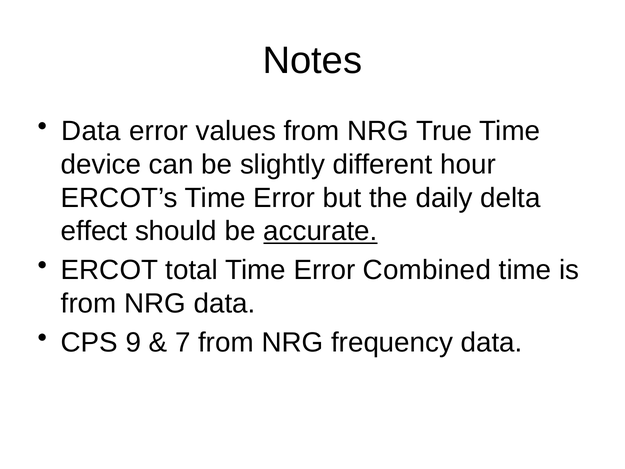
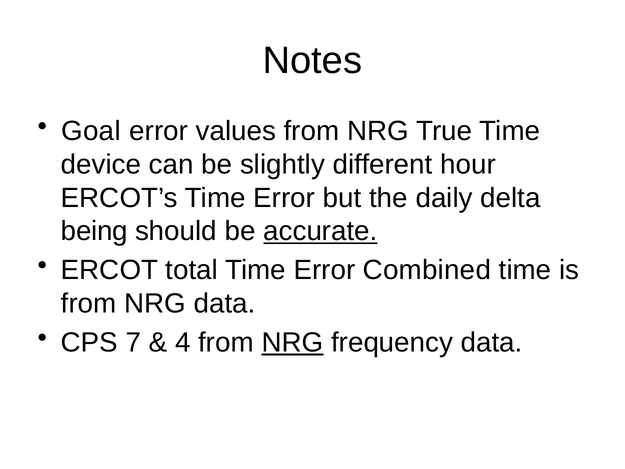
Data at (91, 131): Data -> Goal
effect: effect -> being
9: 9 -> 7
7: 7 -> 4
NRG at (292, 342) underline: none -> present
